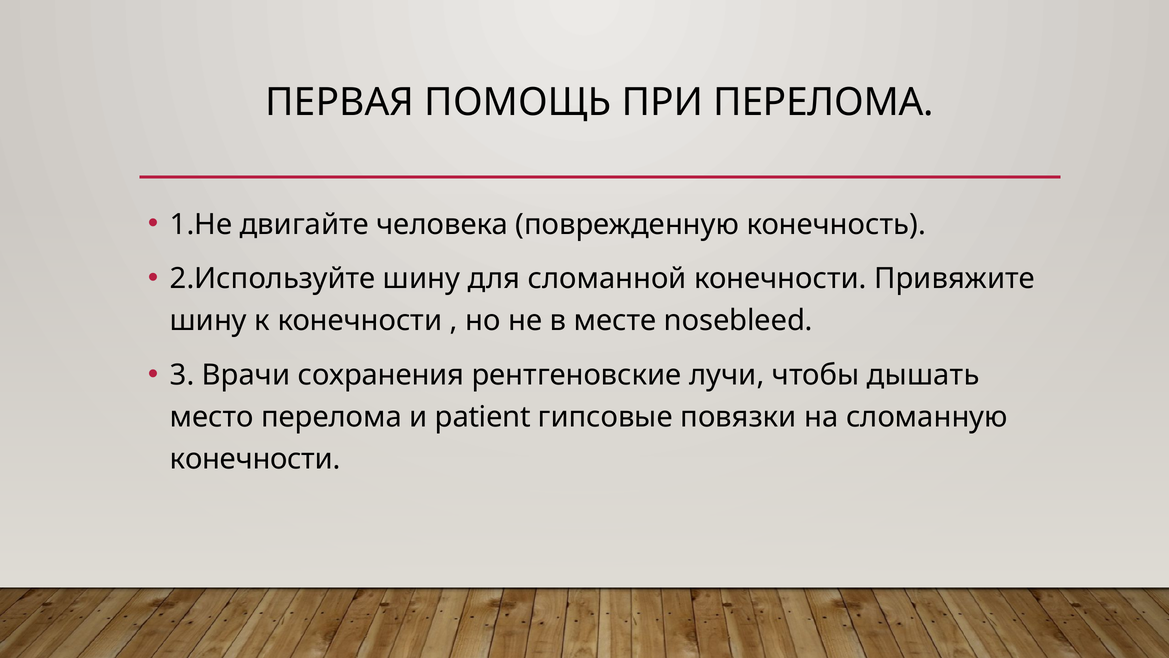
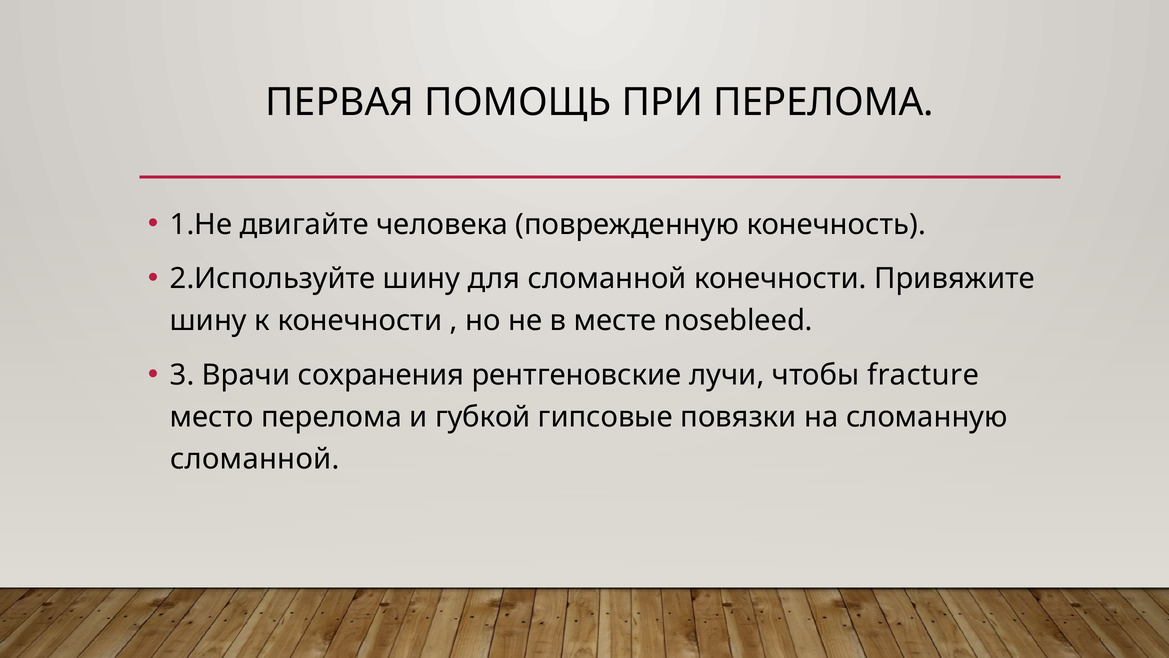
дышать: дышать -> fracture
patient: patient -> губкой
конечности at (255, 459): конечности -> сломанной
